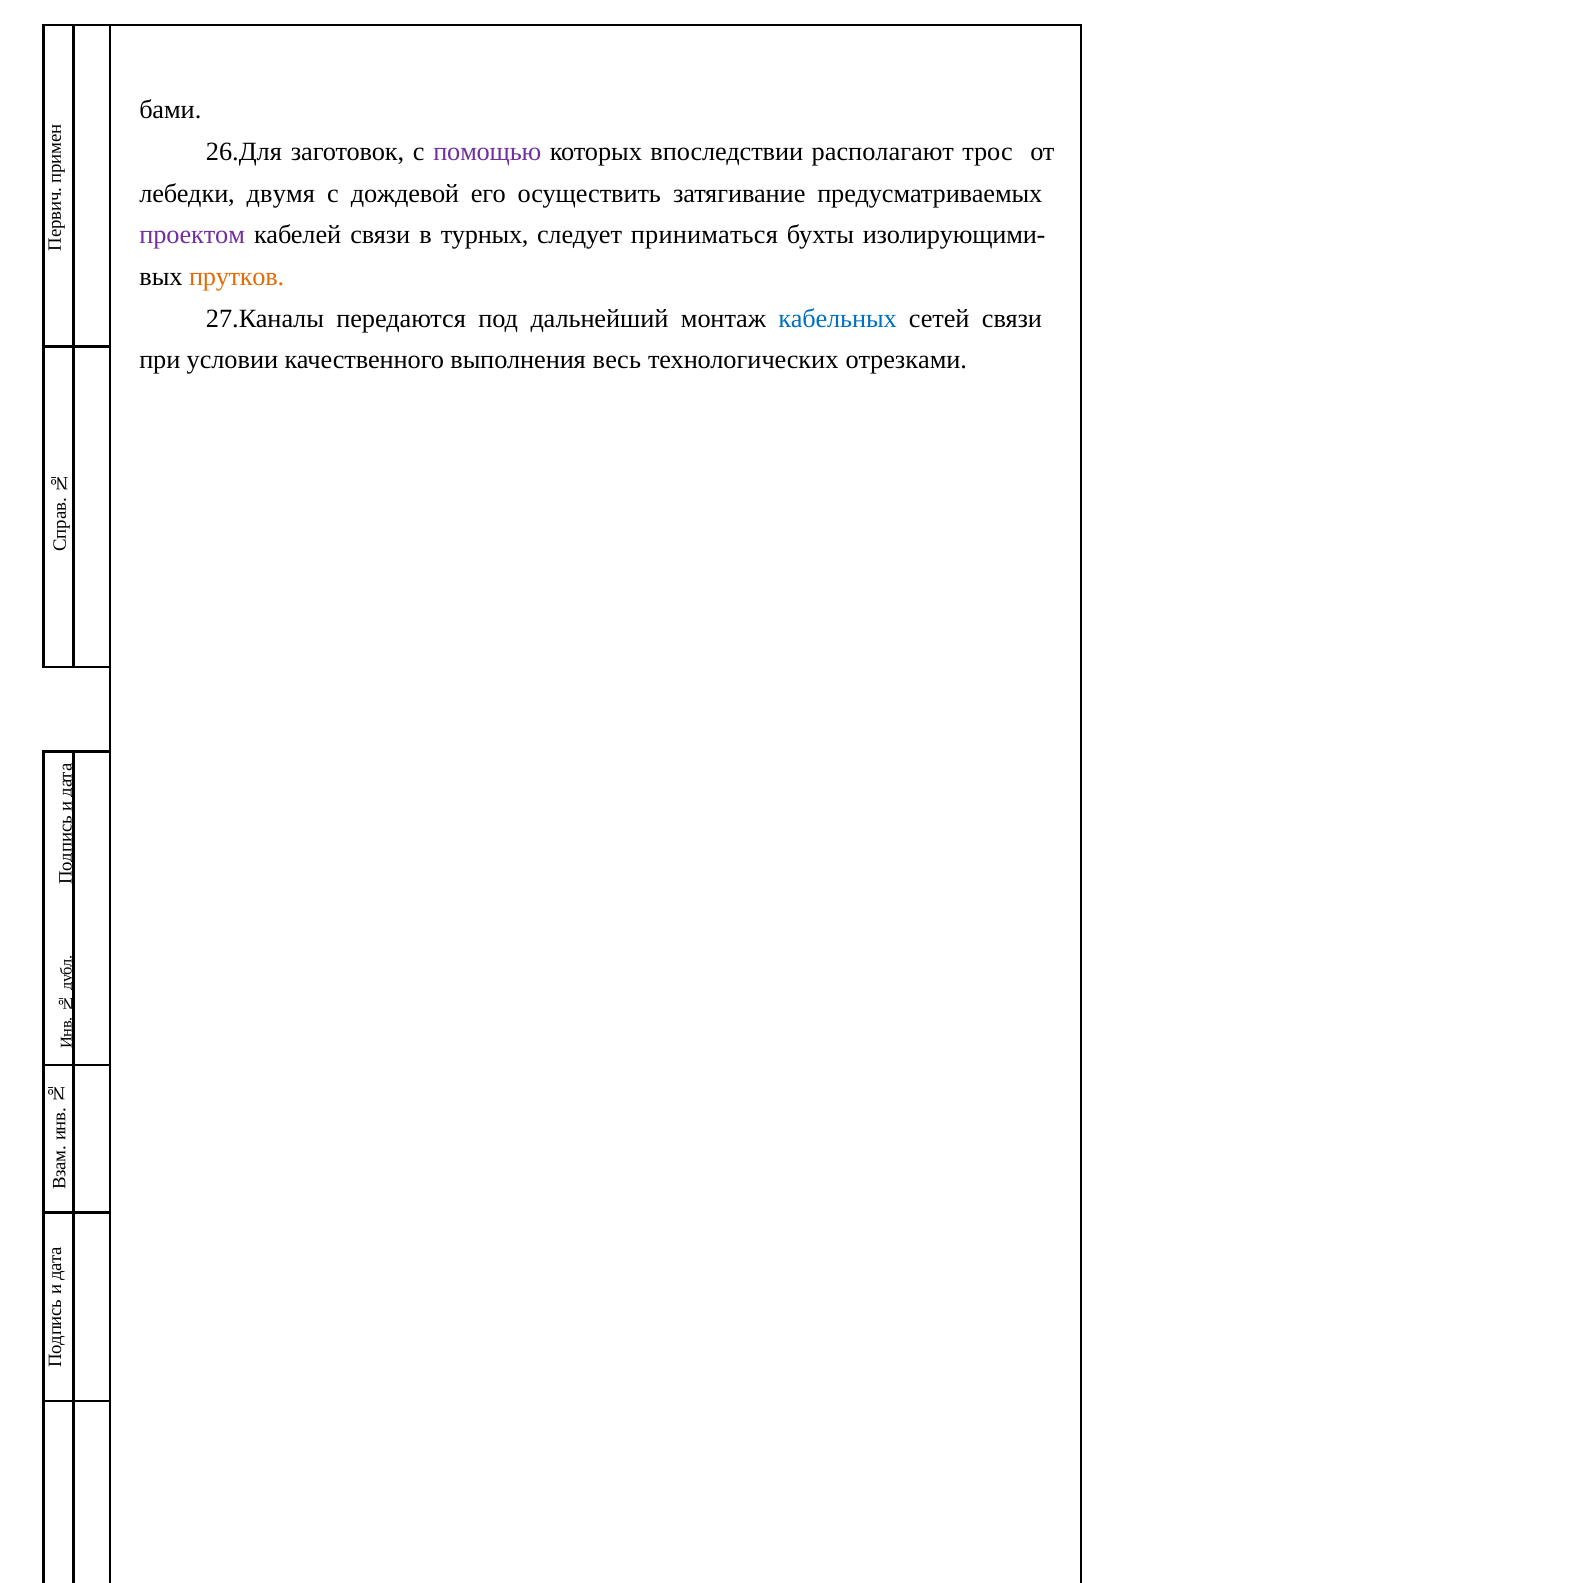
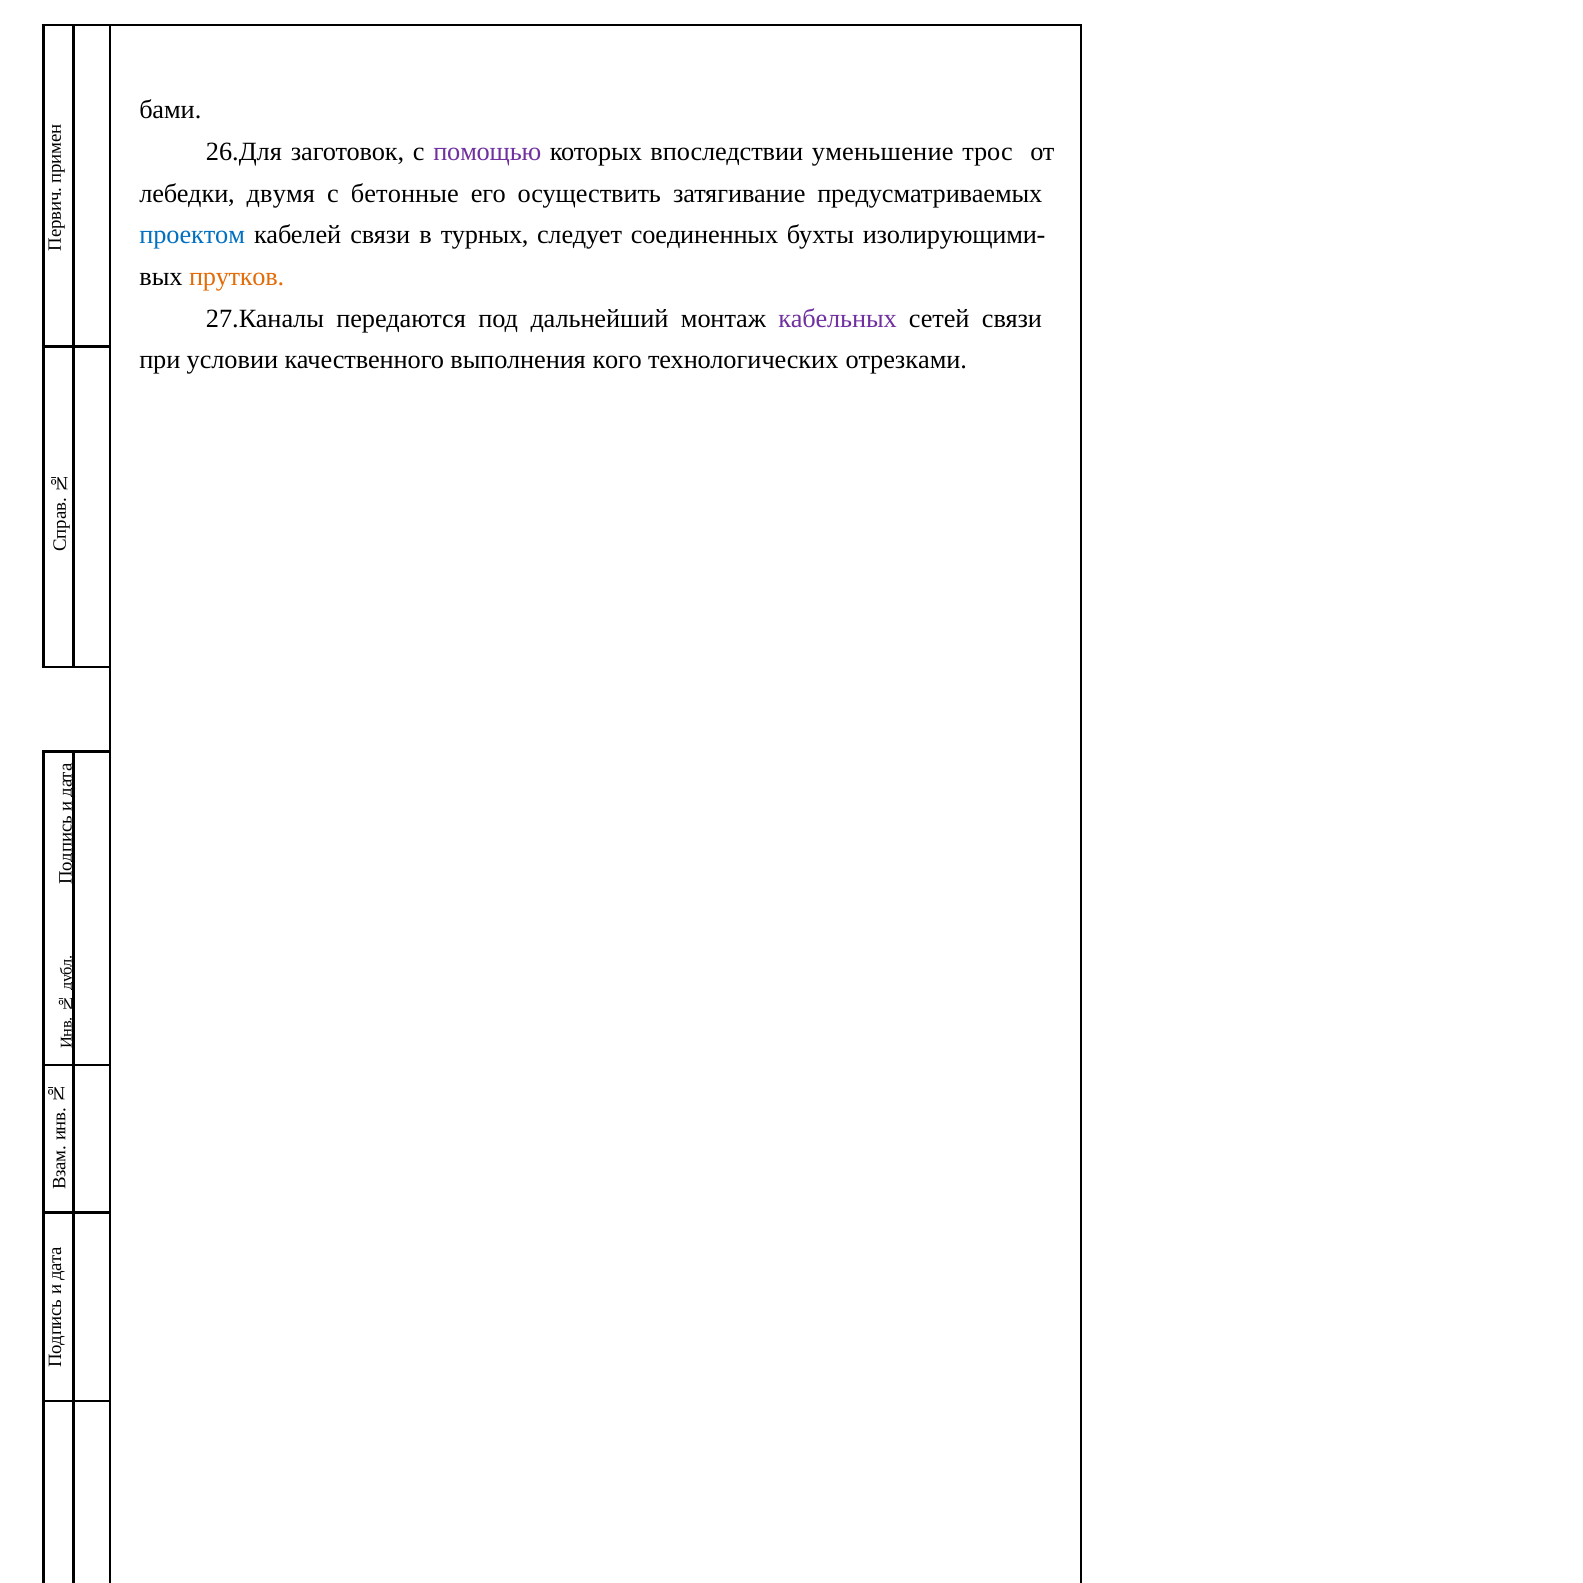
располагают: располагают -> уменьшение
дождевой: дождевой -> бетонные
проектом colour: purple -> blue
приниматься: приниматься -> соединенных
кабельных colour: blue -> purple
весь: весь -> кого
